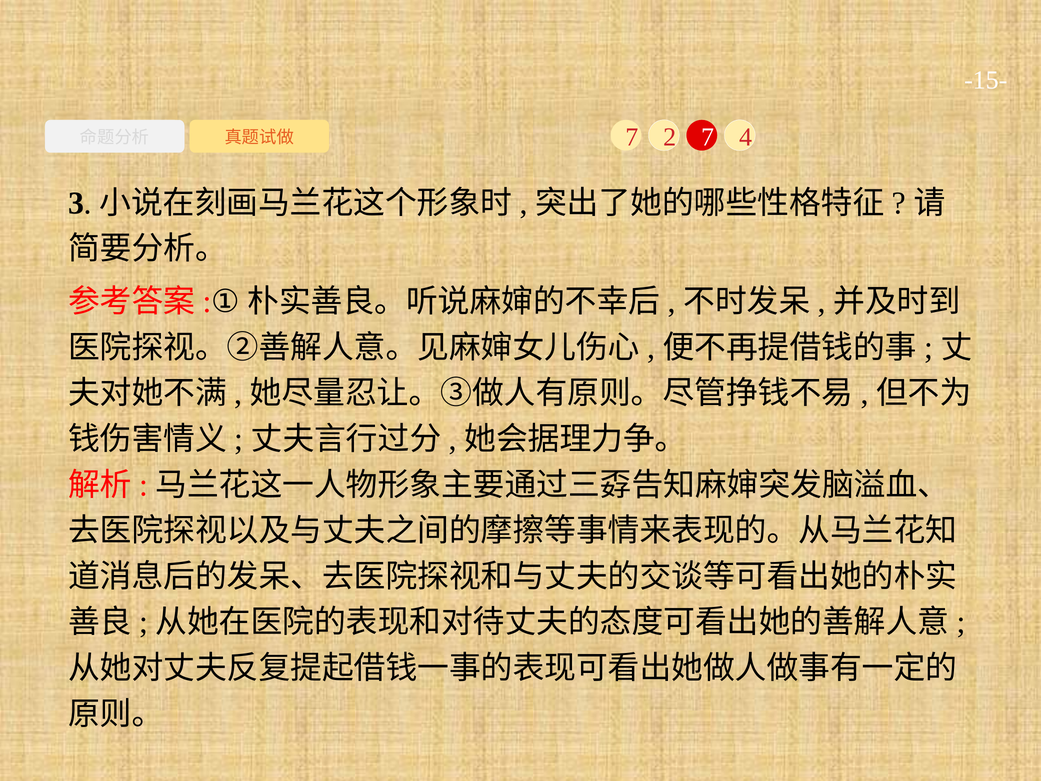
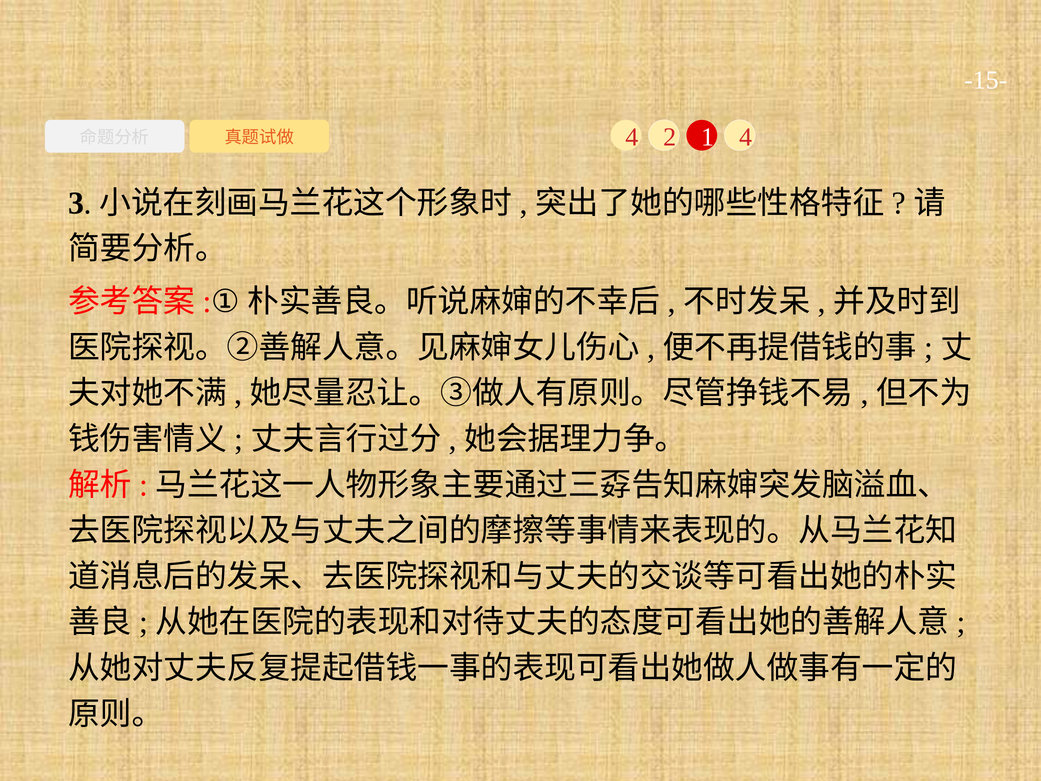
7 at (632, 137): 7 -> 4
2 7: 7 -> 1
